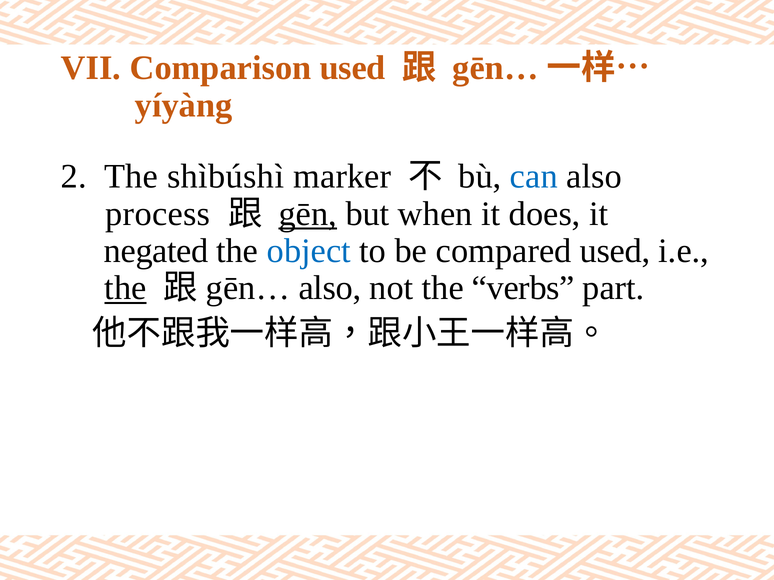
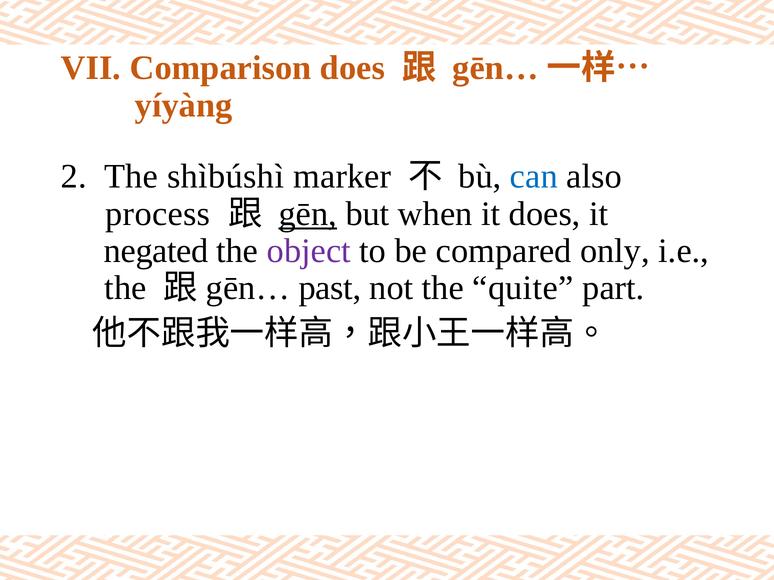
Comparison used: used -> does
object colour: blue -> purple
compared used: used -> only
the at (125, 288) underline: present -> none
also at (330, 288): also -> past
verbs: verbs -> quite
